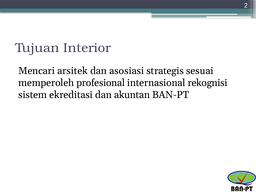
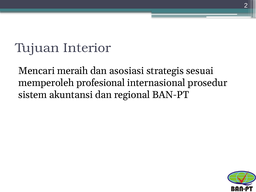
arsitek: arsitek -> meraih
rekognisi: rekognisi -> prosedur
ekreditasi: ekreditasi -> akuntansi
akuntan: akuntan -> regional
